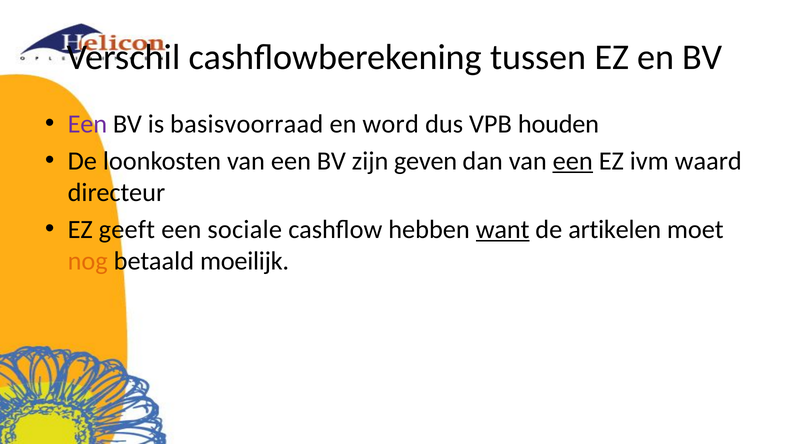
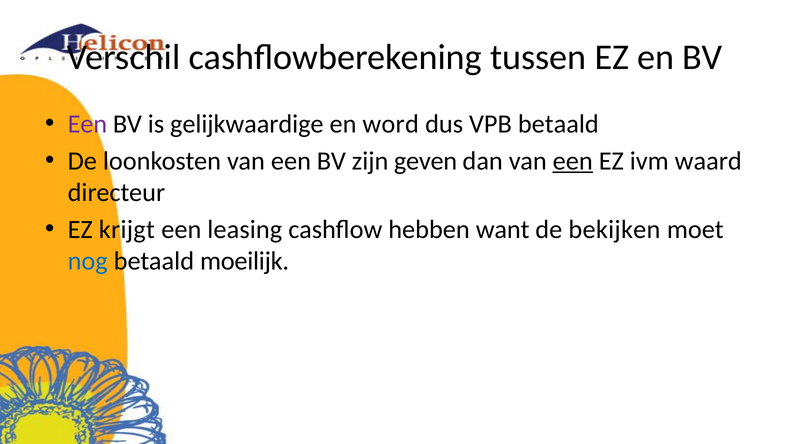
basisvoorraad: basisvoorraad -> gelijkwaardige
VPB houden: houden -> betaald
geeft: geeft -> krijgt
sociale: sociale -> leasing
want underline: present -> none
artikelen: artikelen -> bekijken
nog colour: orange -> blue
